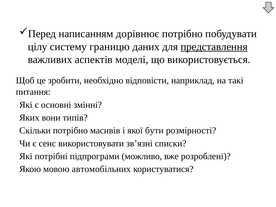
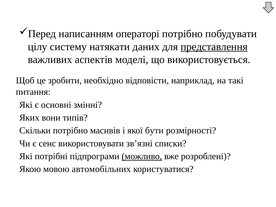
дорівнює: дорівнює -> операторі
границю: границю -> натякати
можливо underline: none -> present
